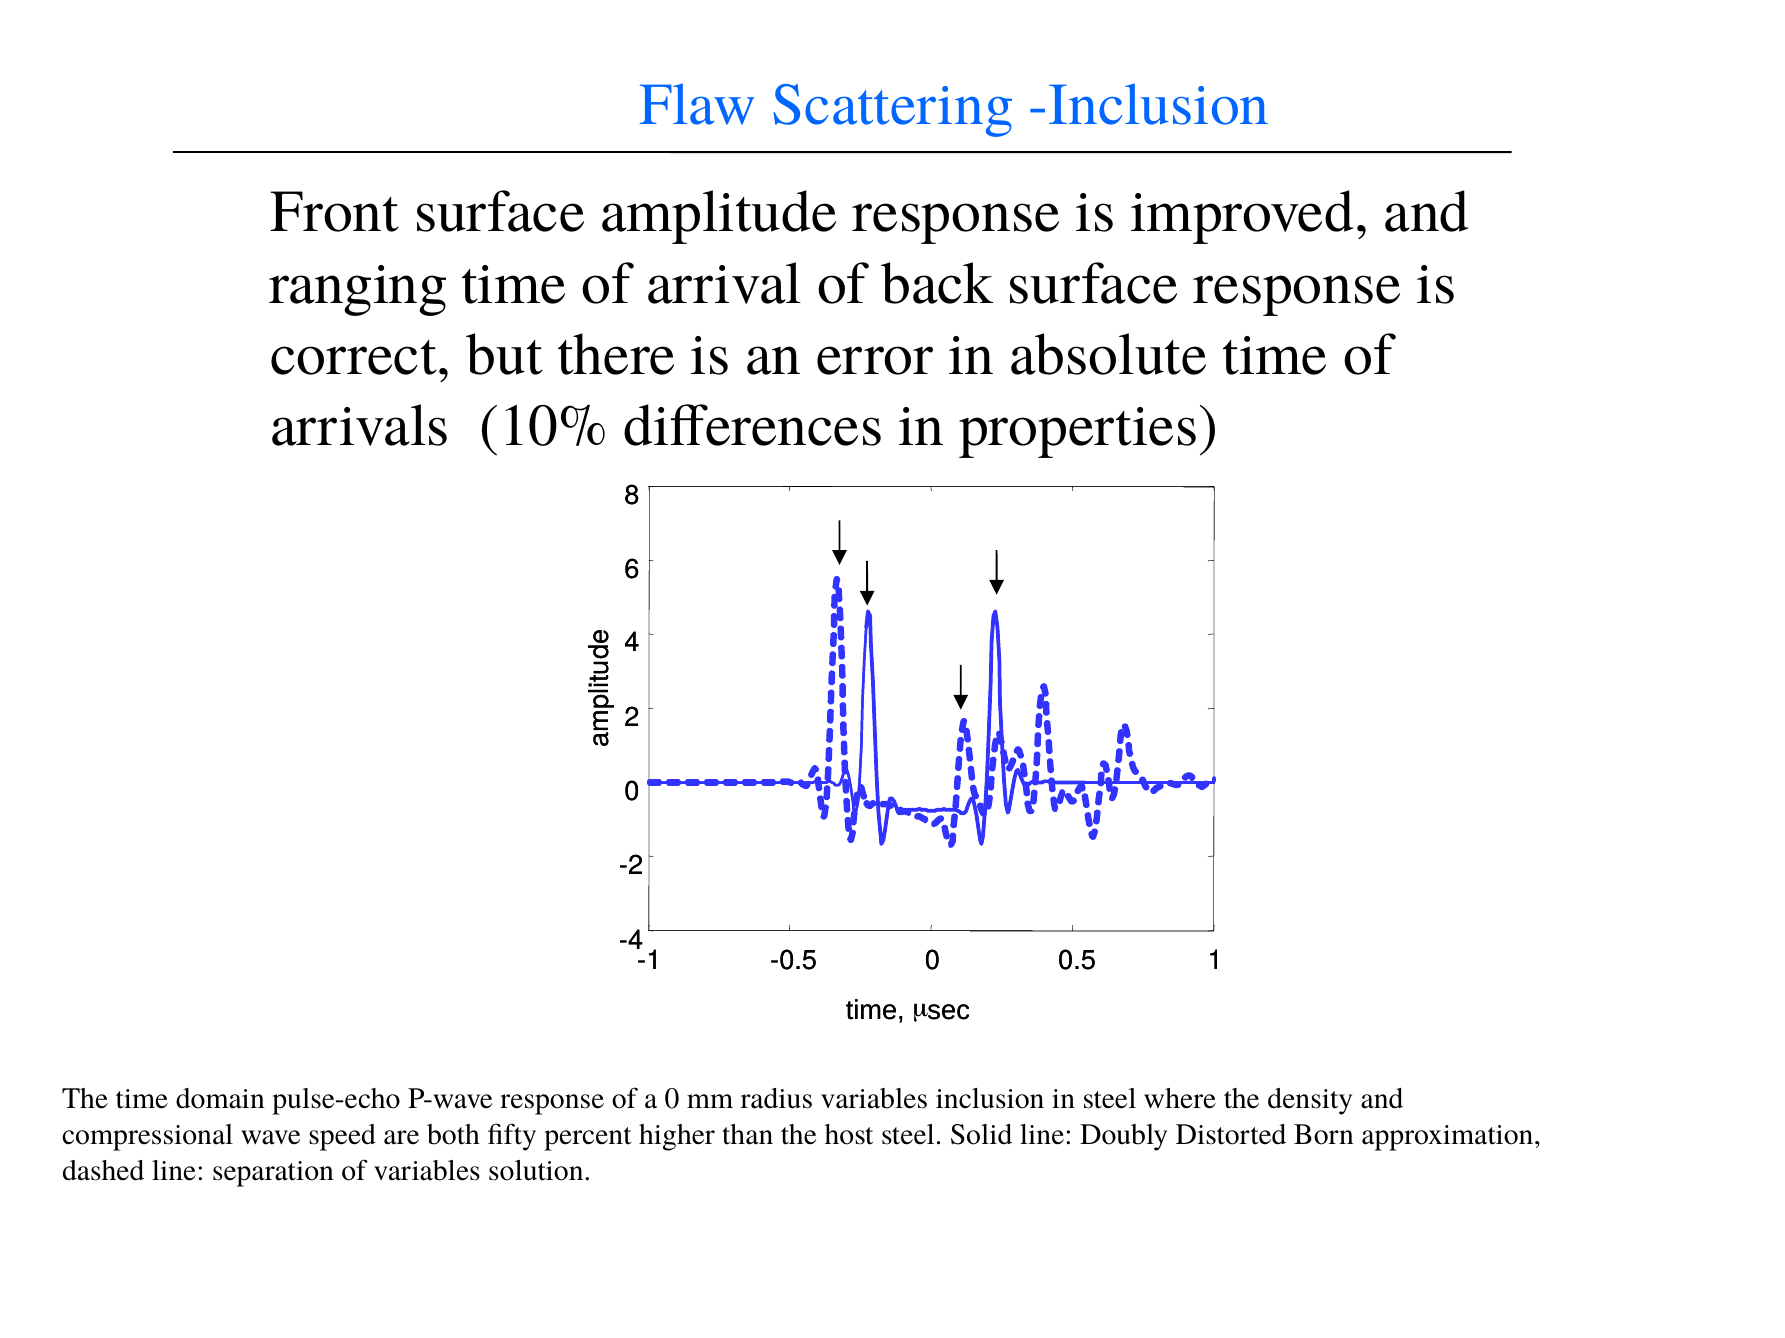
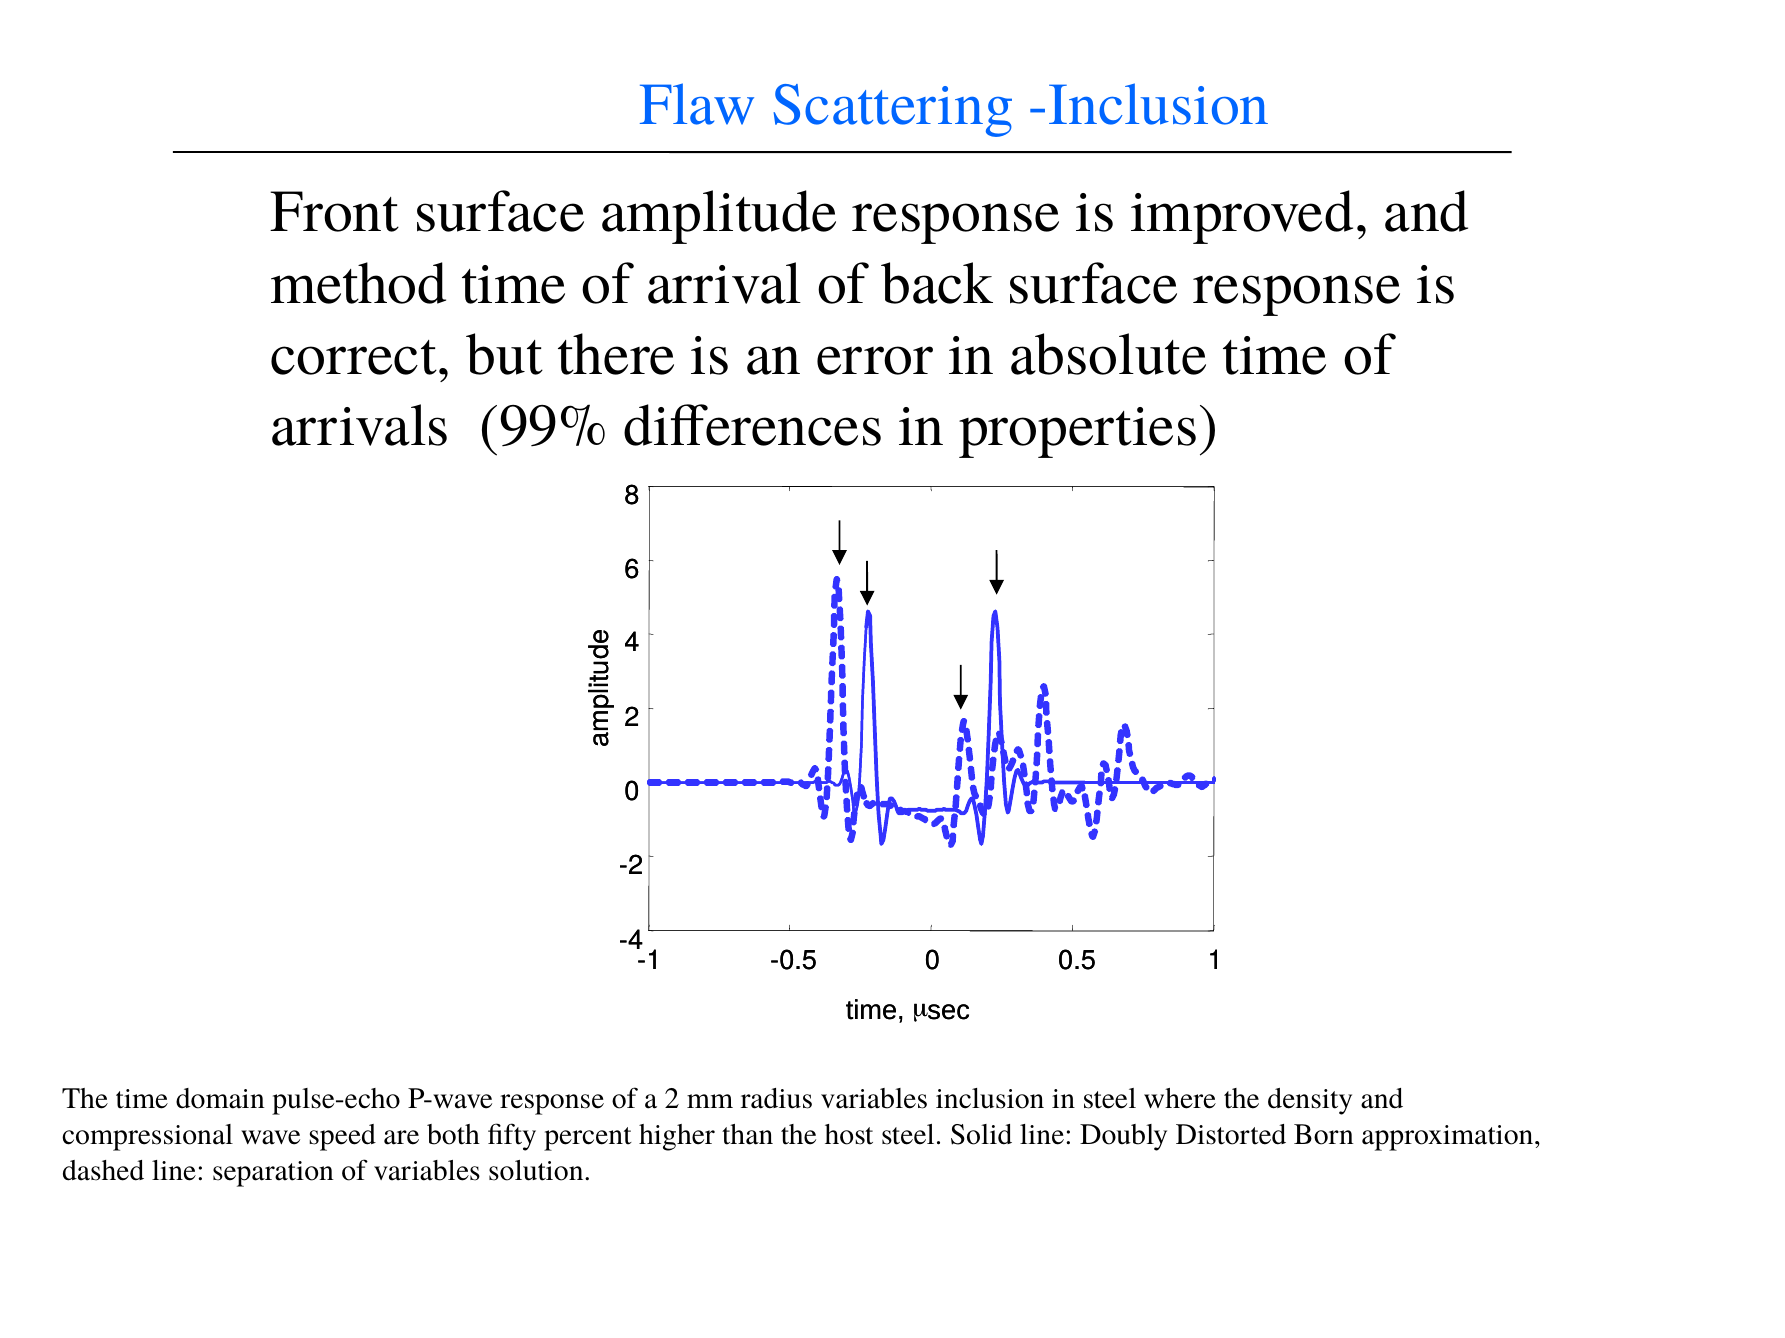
ranging: ranging -> method
10%: 10% -> 99%
a 0: 0 -> 2
